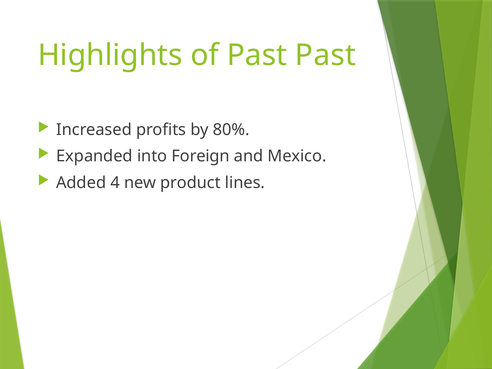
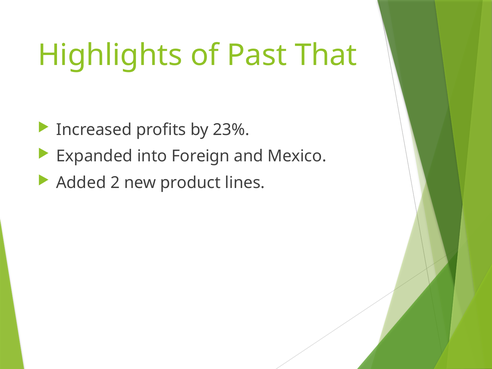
Past Past: Past -> That
80%: 80% -> 23%
4: 4 -> 2
